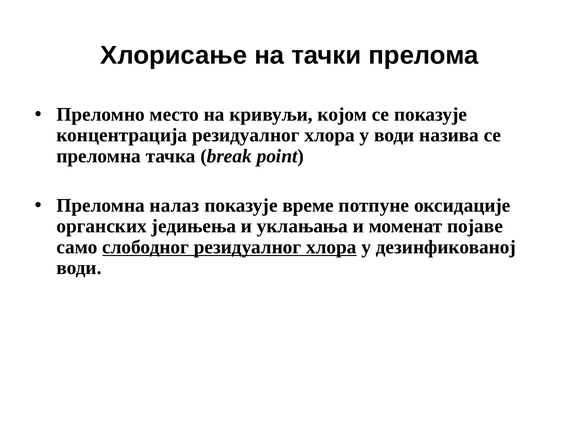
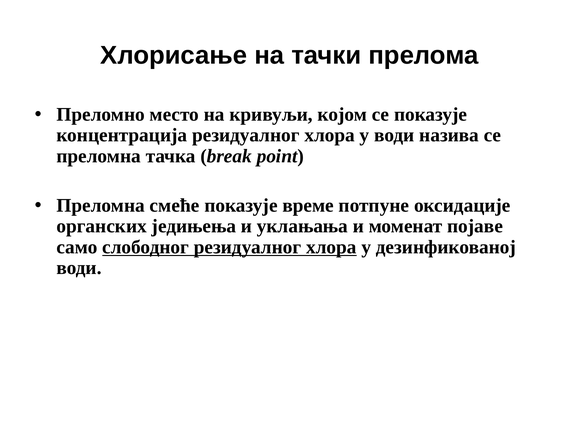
налаз: налаз -> смеће
